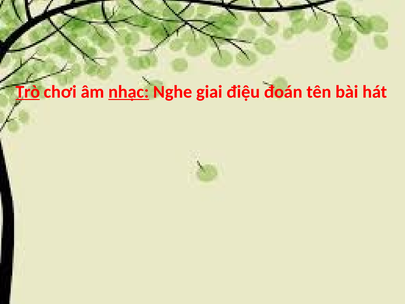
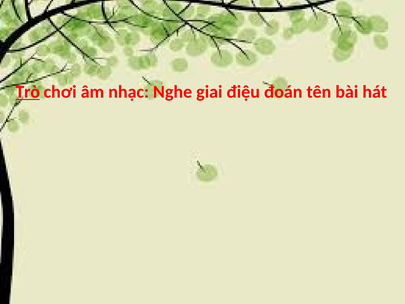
nhạc underline: present -> none
